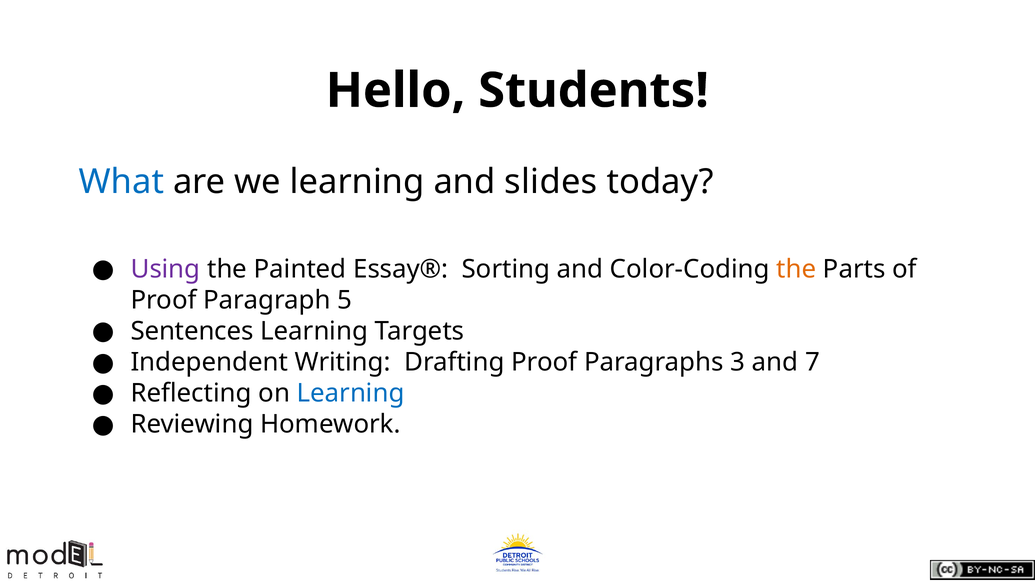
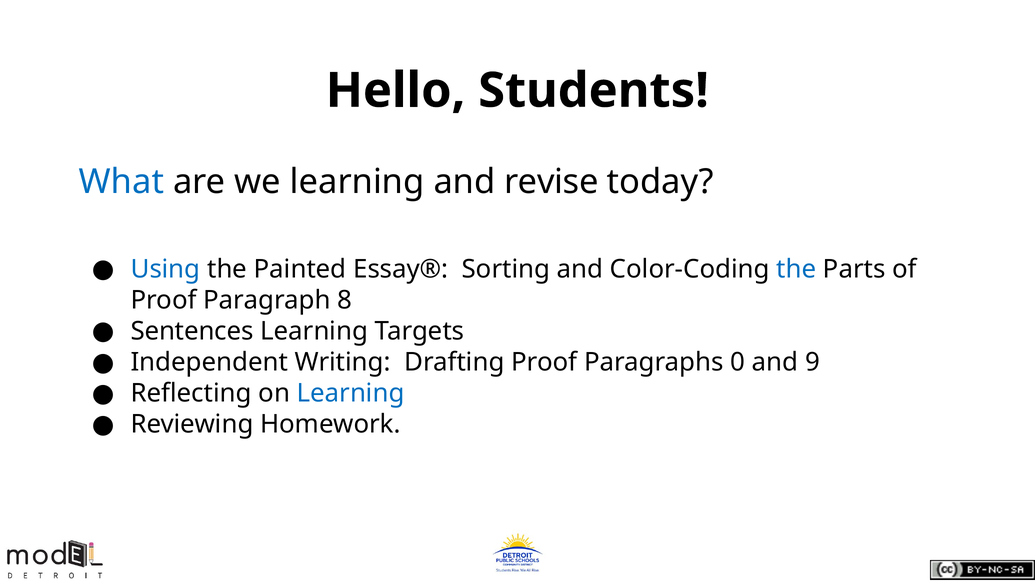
slides: slides -> revise
Using colour: purple -> blue
the at (796, 269) colour: orange -> blue
5: 5 -> 8
3: 3 -> 0
7: 7 -> 9
